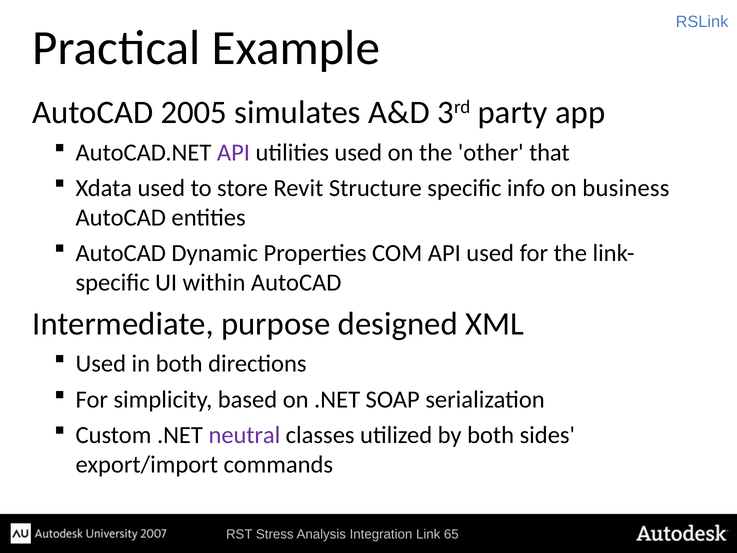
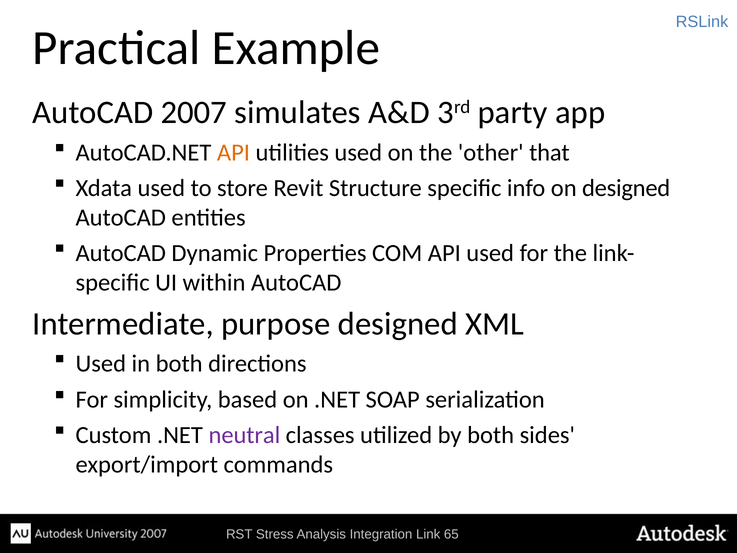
2005: 2005 -> 2007
API at (233, 152) colour: purple -> orange
on business: business -> designed
